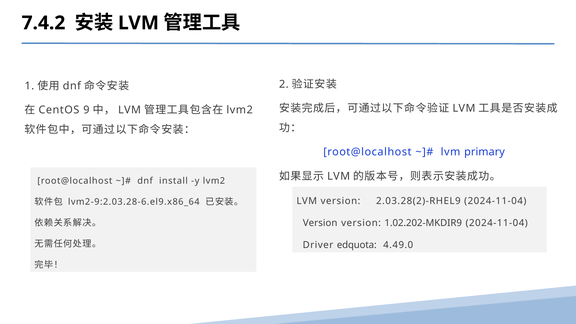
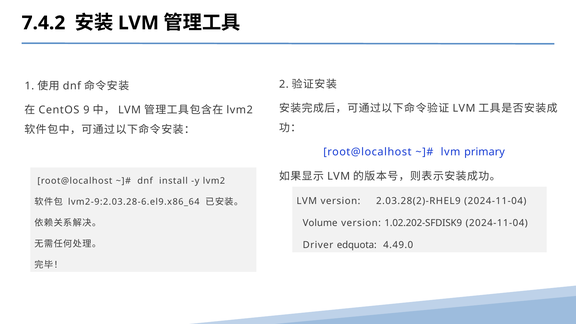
Version at (320, 223): Version -> Volume
1.02.202-MKDIR9: 1.02.202-MKDIR9 -> 1.02.202-SFDISK9
